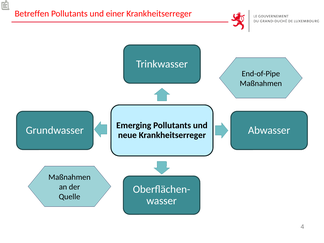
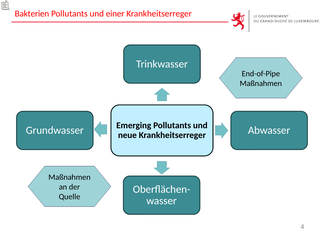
Betreffen: Betreffen -> Bakterien
